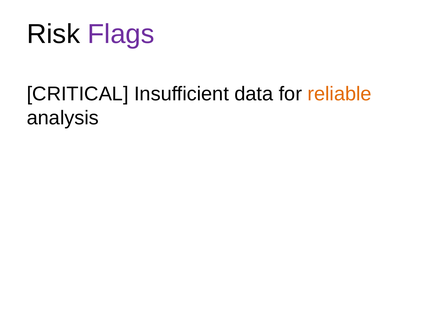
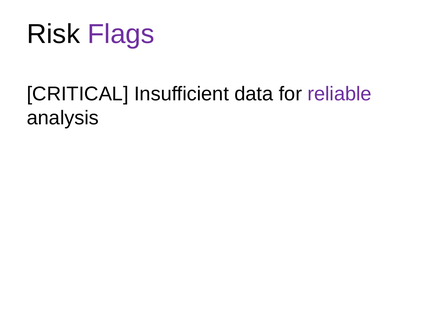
reliable colour: orange -> purple
